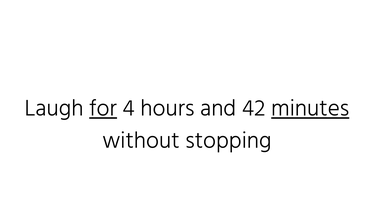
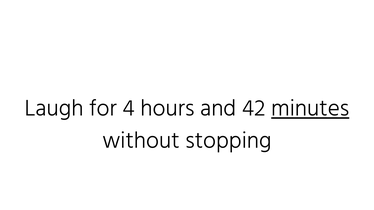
for underline: present -> none
